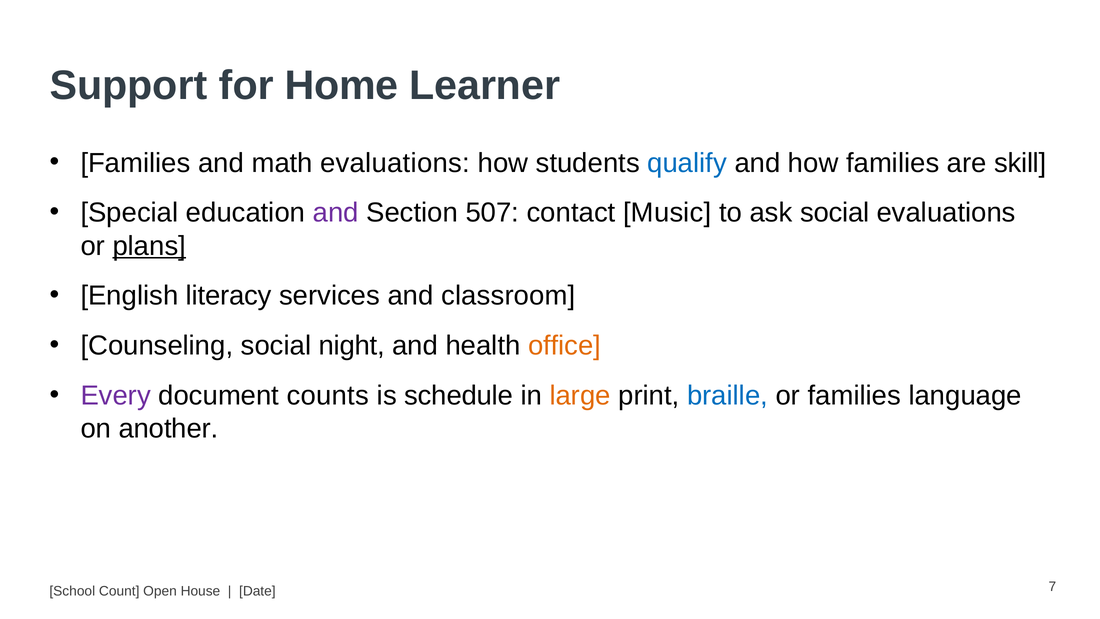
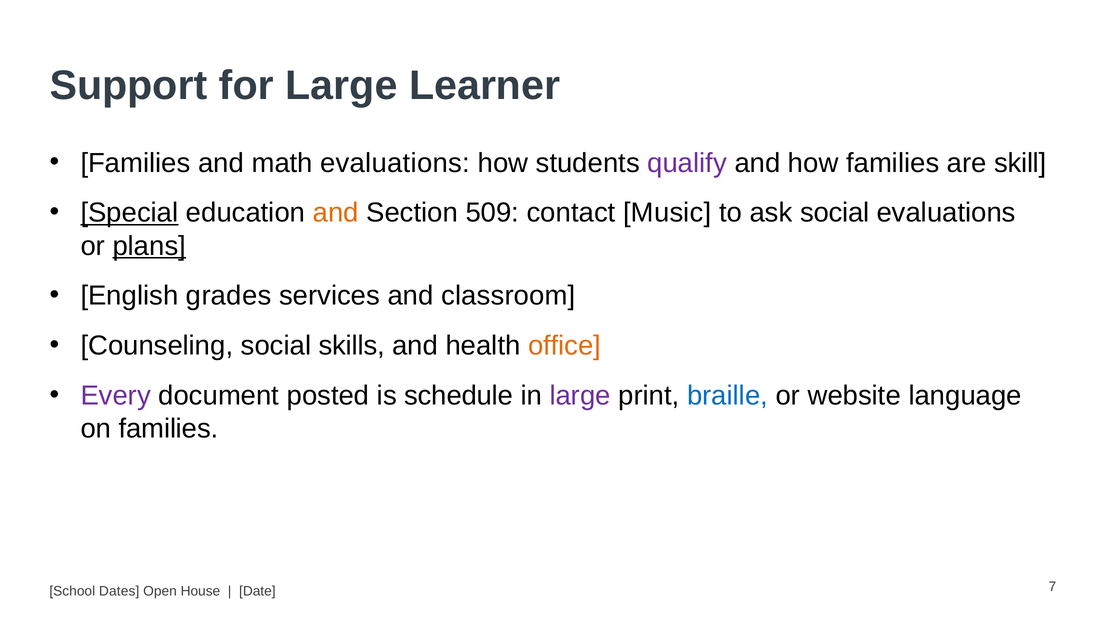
for Home: Home -> Large
qualify colour: blue -> purple
Special underline: none -> present
and at (336, 213) colour: purple -> orange
507: 507 -> 509
literacy: literacy -> grades
night: night -> skills
counts: counts -> posted
large at (580, 396) colour: orange -> purple
or families: families -> website
on another: another -> families
Count: Count -> Dates
